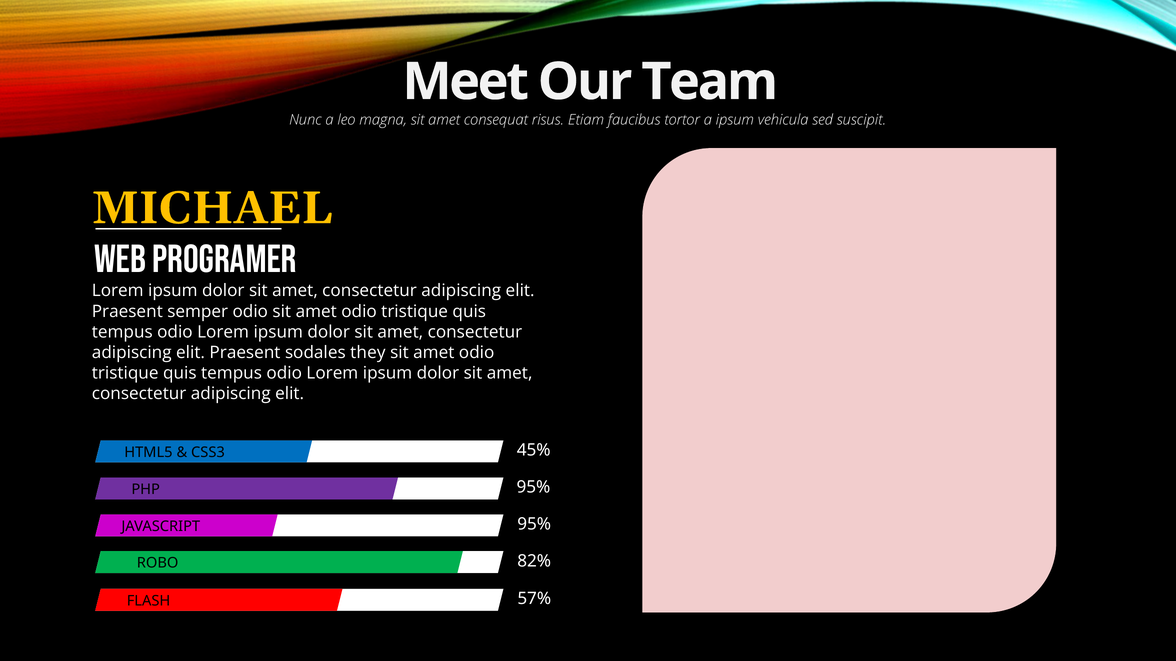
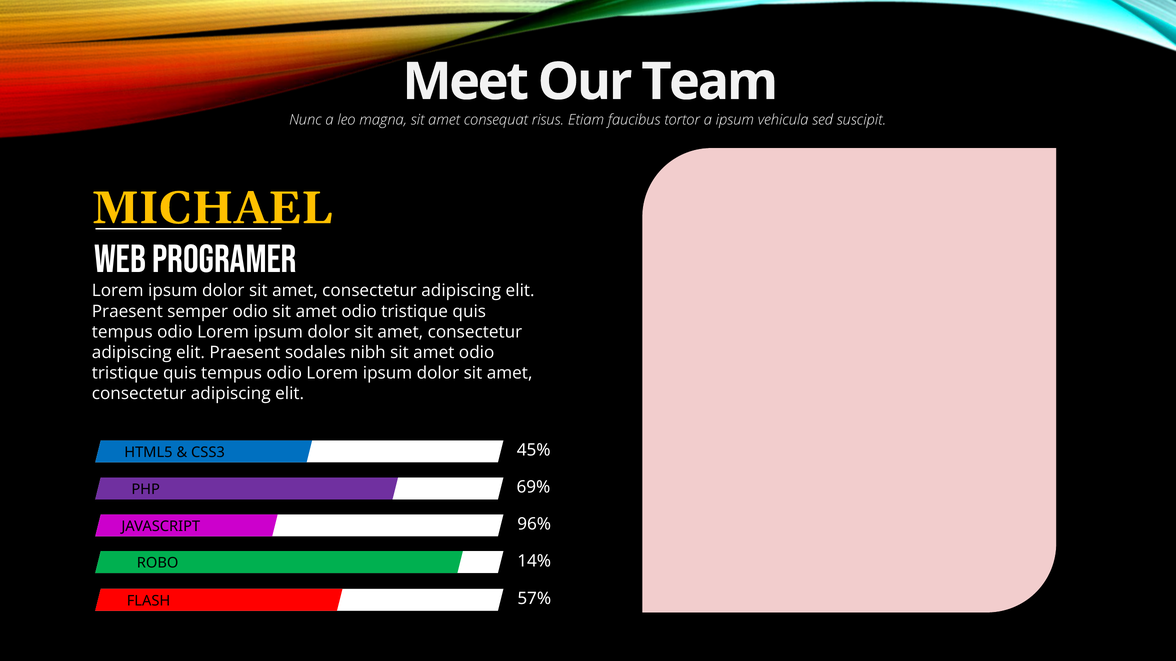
they: they -> nibh
PHP 95%: 95% -> 69%
JAVASCRIPT 95%: 95% -> 96%
82%: 82% -> 14%
